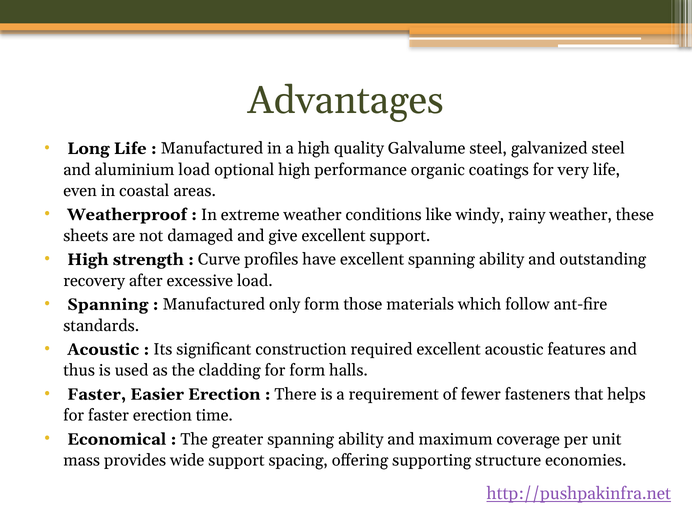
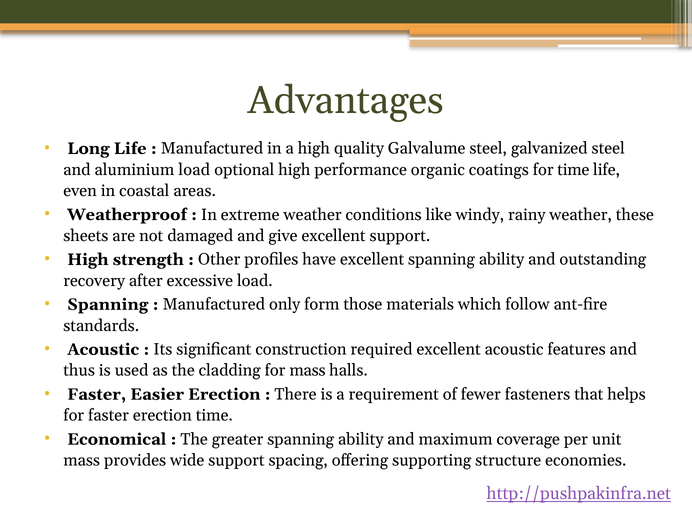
for very: very -> time
Curve: Curve -> Other
for form: form -> mass
